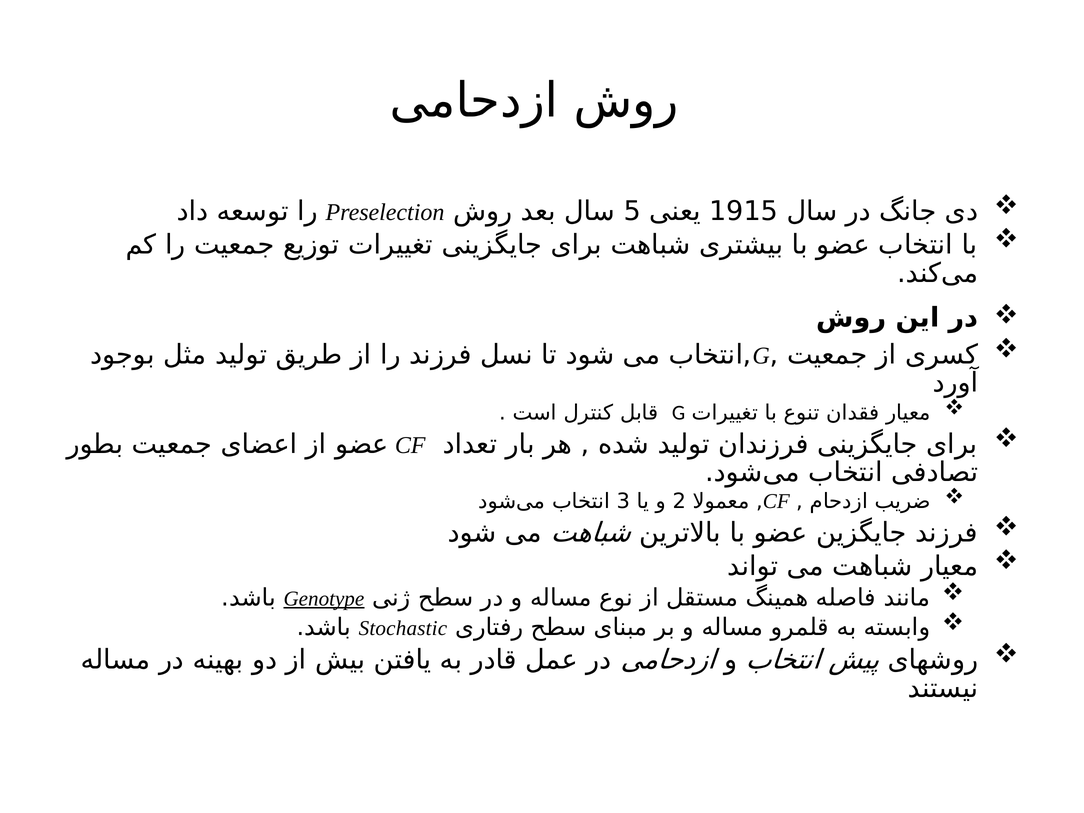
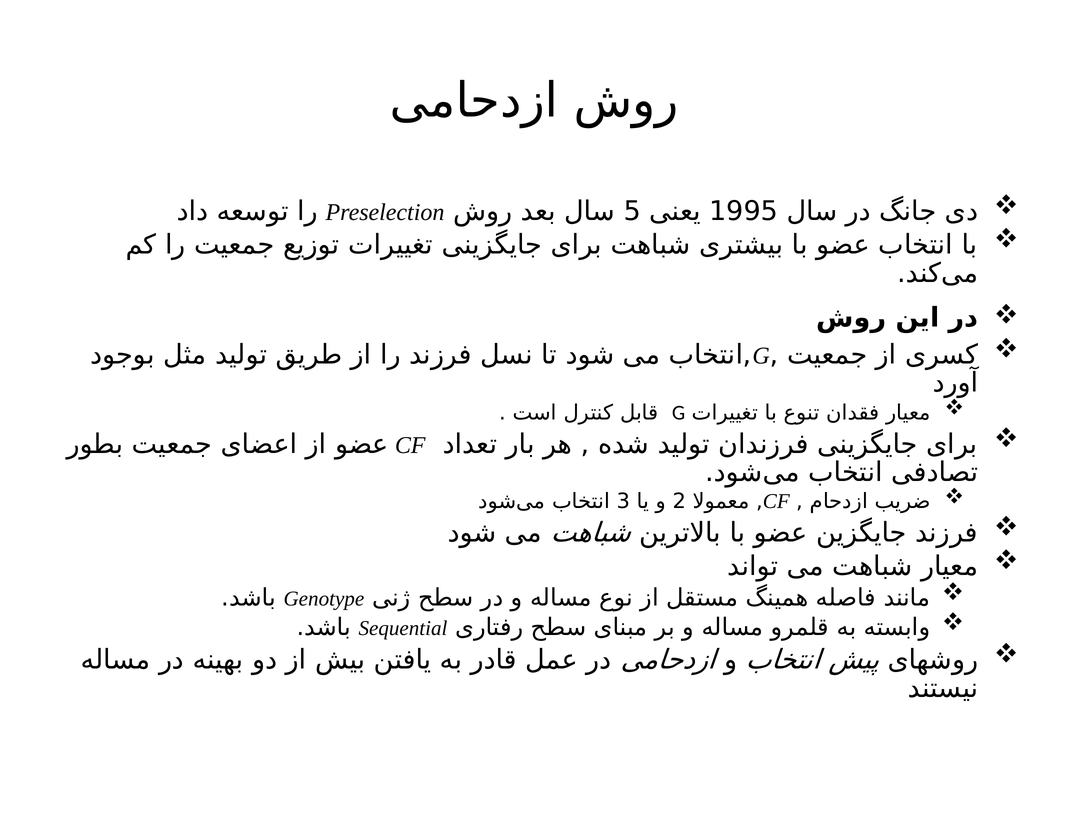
1915: 1915 -> 1995
Genotype underline: present -> none
Stochastic: Stochastic -> Sequential
